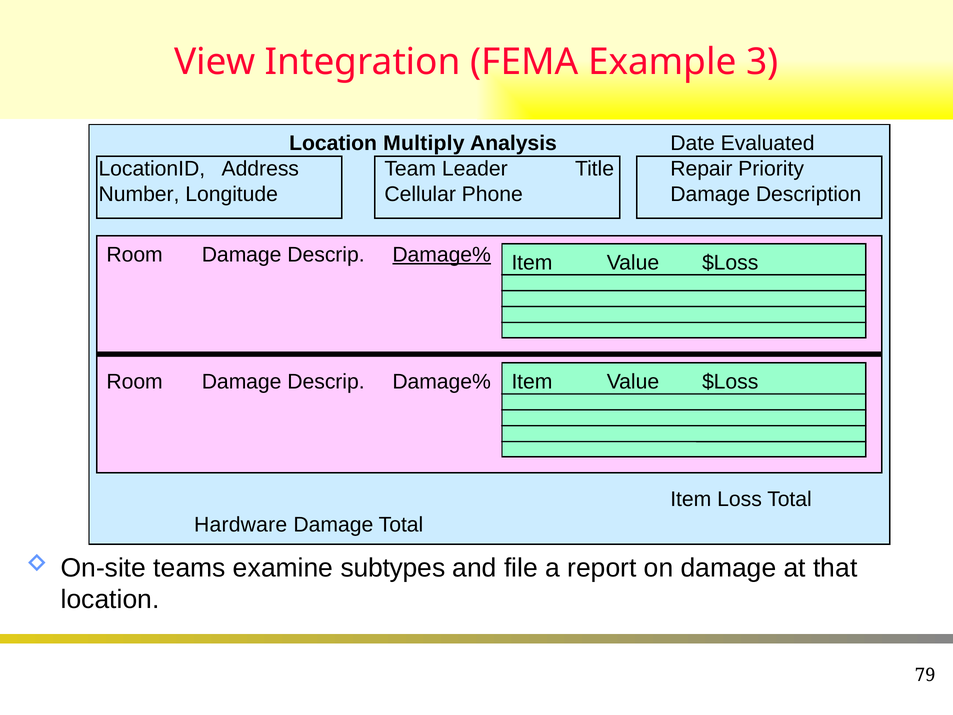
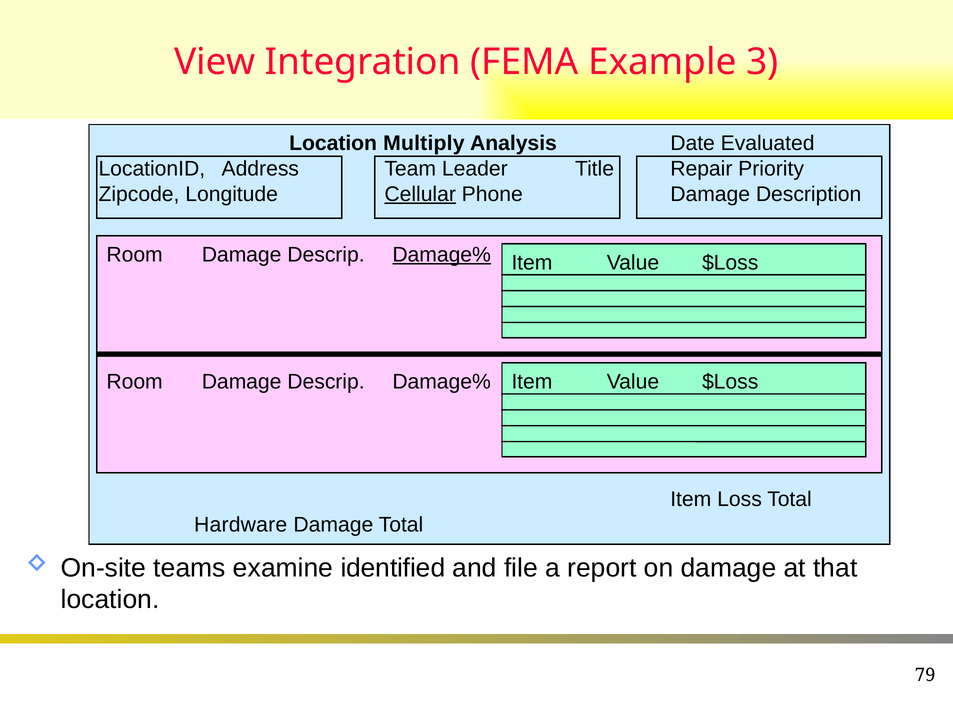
Number: Number -> Zipcode
Cellular underline: none -> present
subtypes: subtypes -> identified
